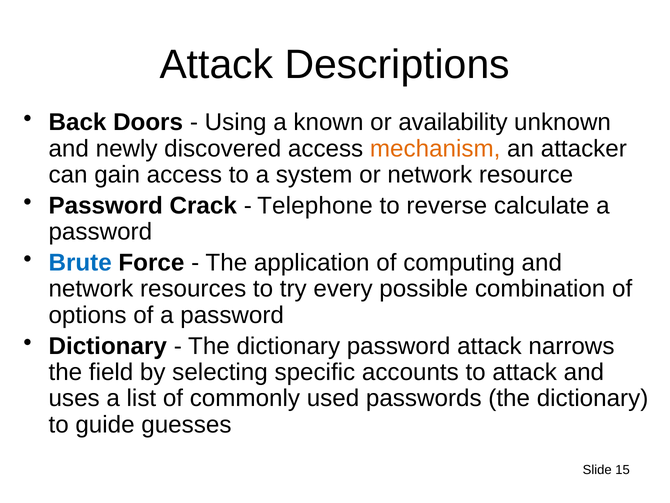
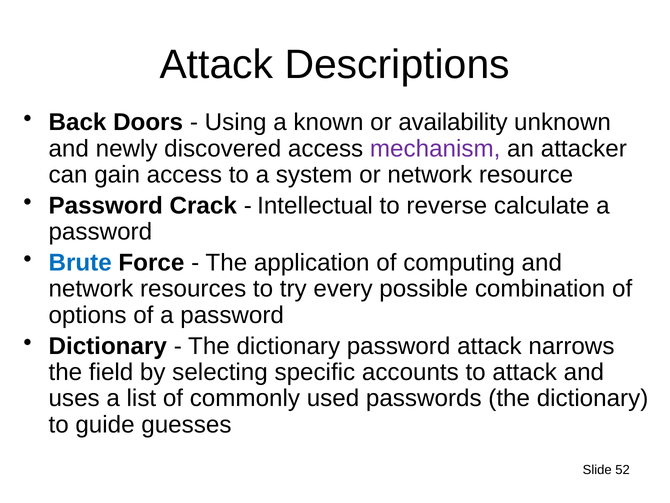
mechanism colour: orange -> purple
Telephone: Telephone -> Intellectual
15: 15 -> 52
